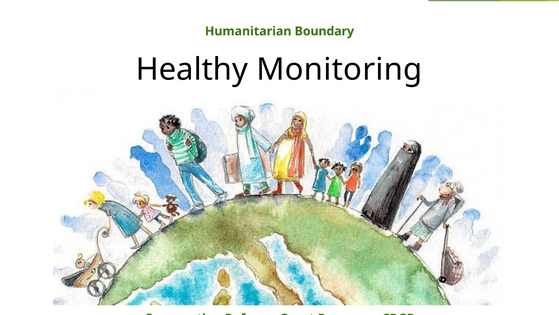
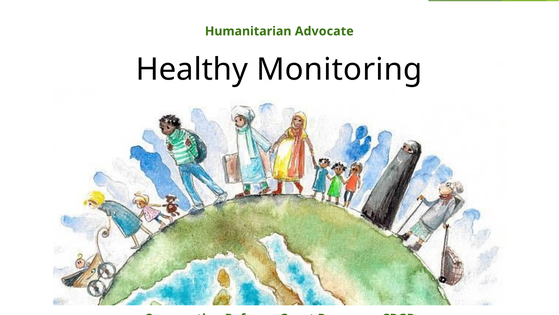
Boundary: Boundary -> Advocate
